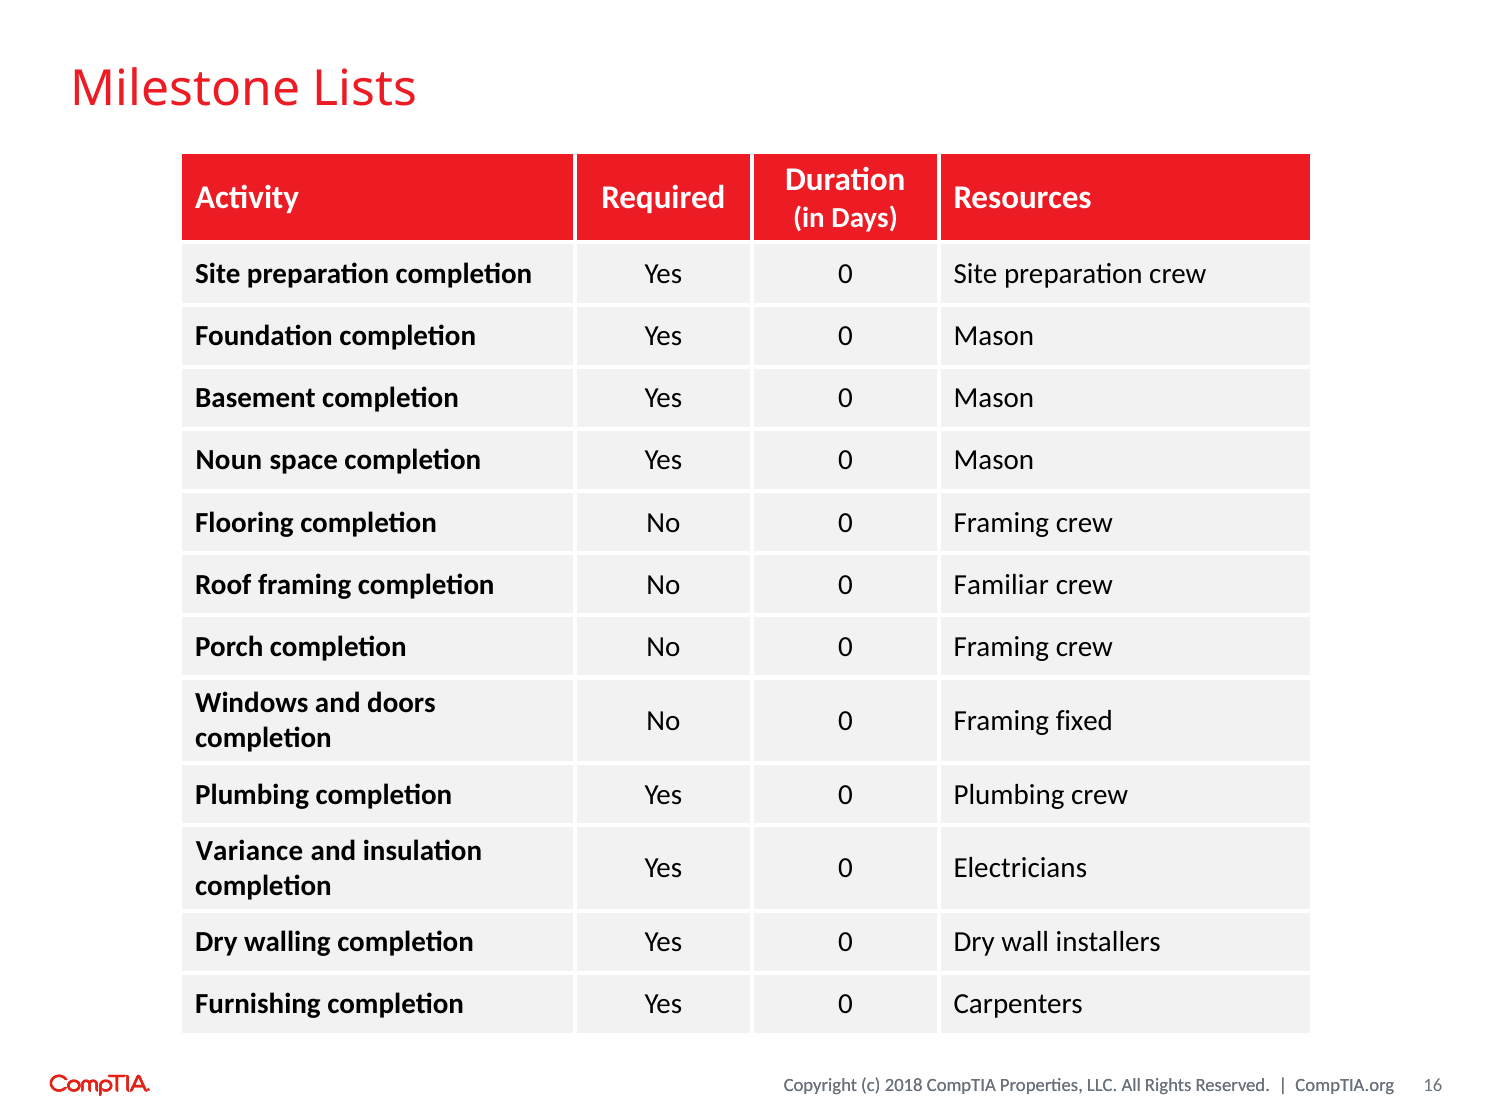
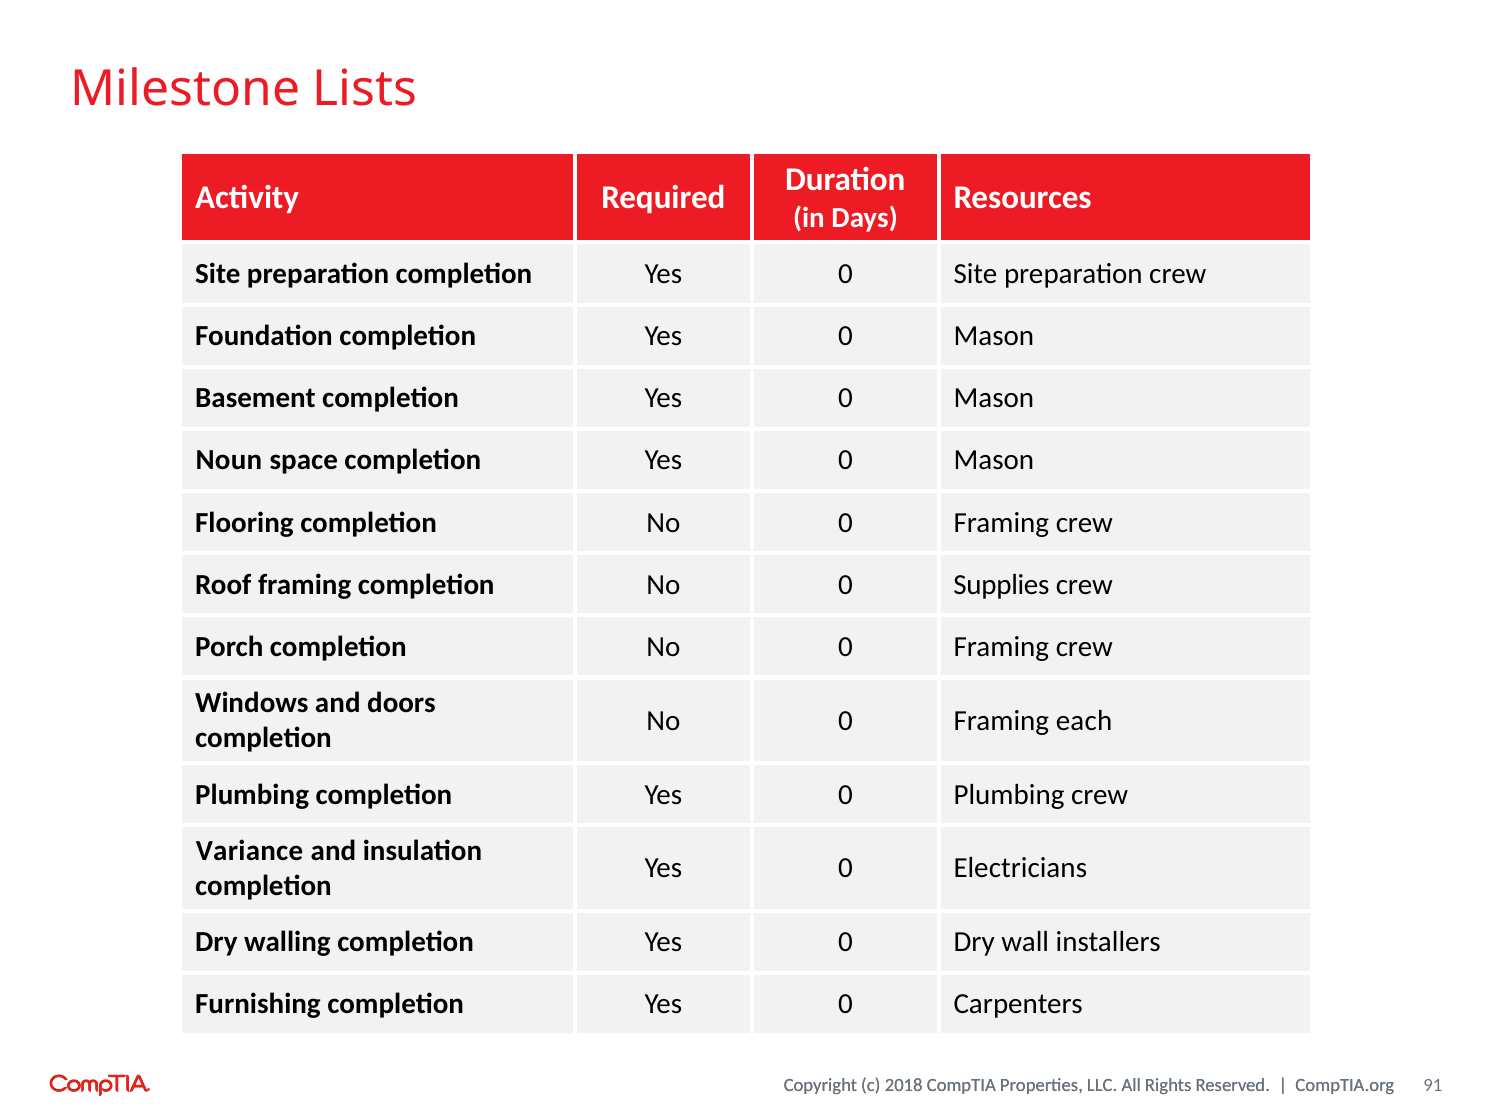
Familiar: Familiar -> Supplies
fixed: fixed -> each
16: 16 -> 91
